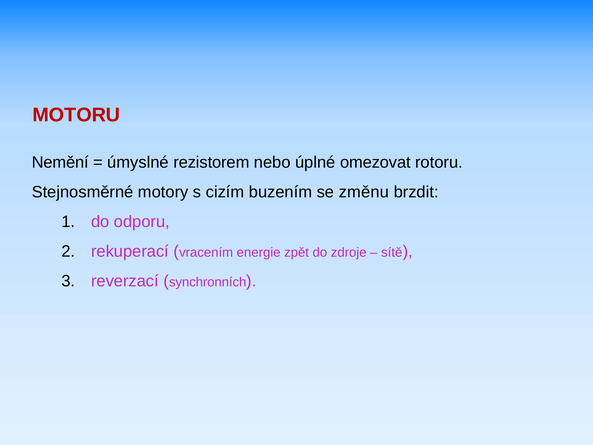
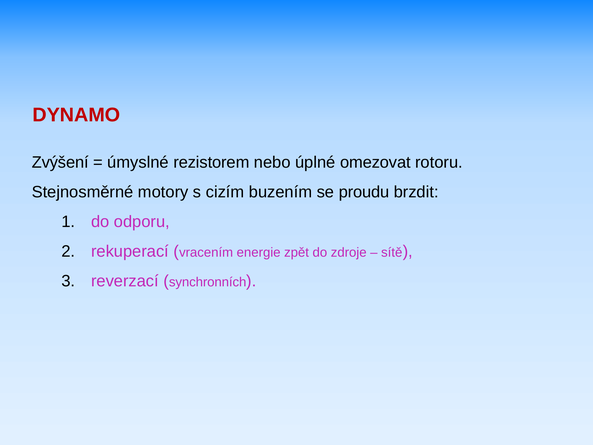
MOTORU: MOTORU -> DYNAMO
Nemění: Nemění -> Zvýšení
změnu: změnu -> proudu
